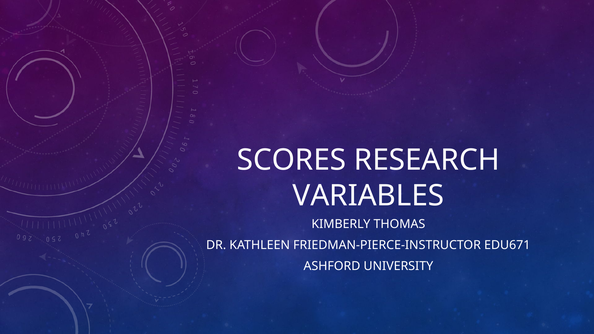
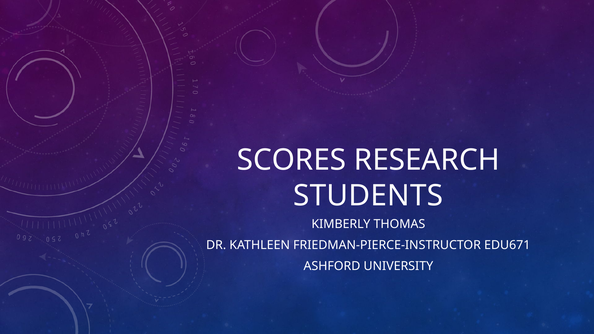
VARIABLES: VARIABLES -> STUDENTS
